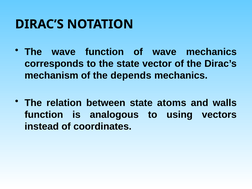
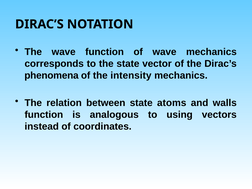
mechanism: mechanism -> phenomena
depends: depends -> intensity
